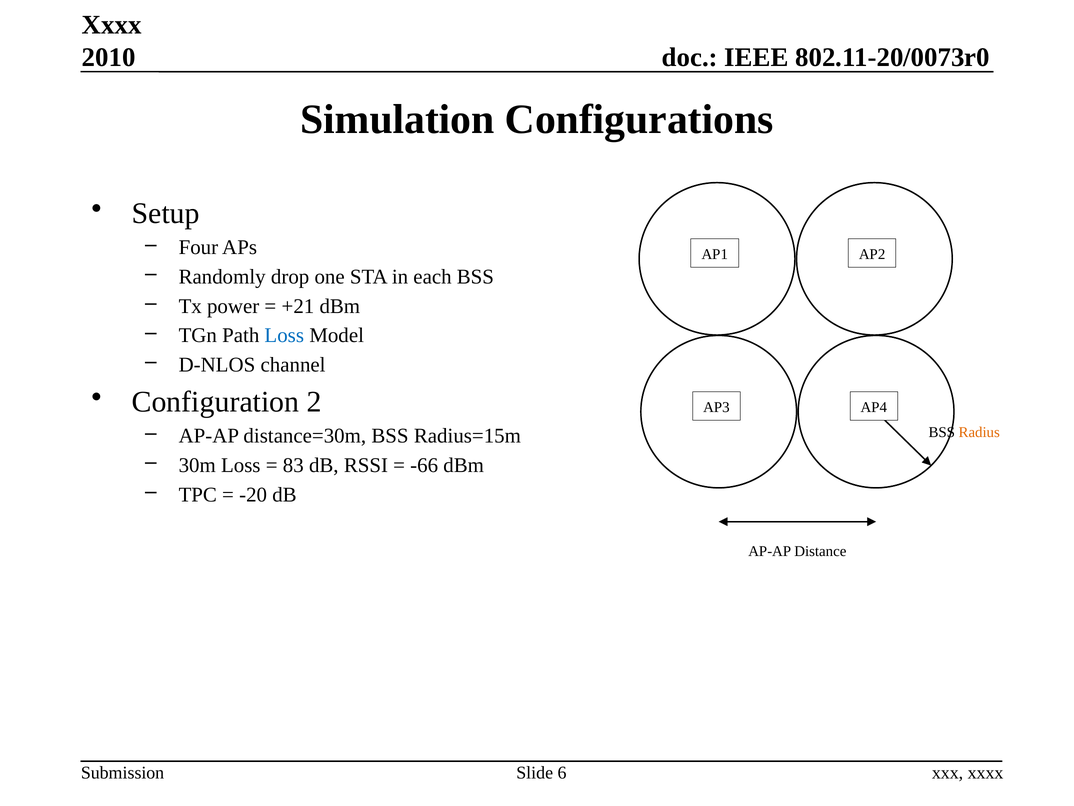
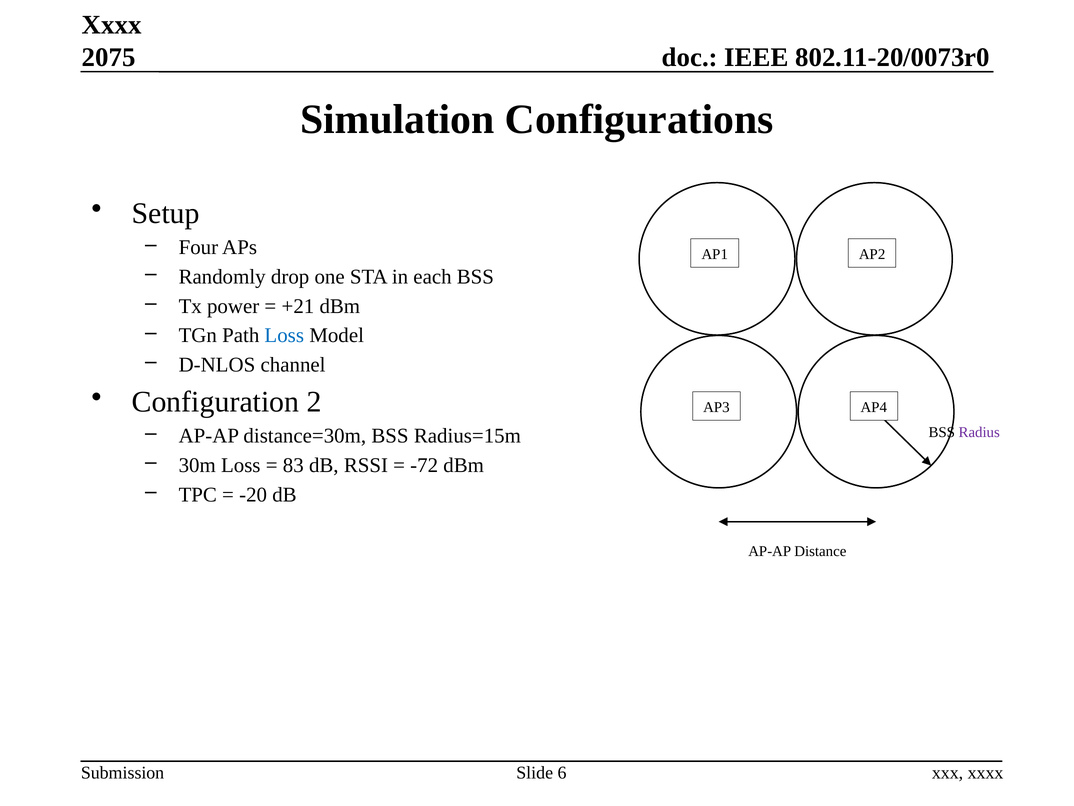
2010: 2010 -> 2075
Radius colour: orange -> purple
-66: -66 -> -72
